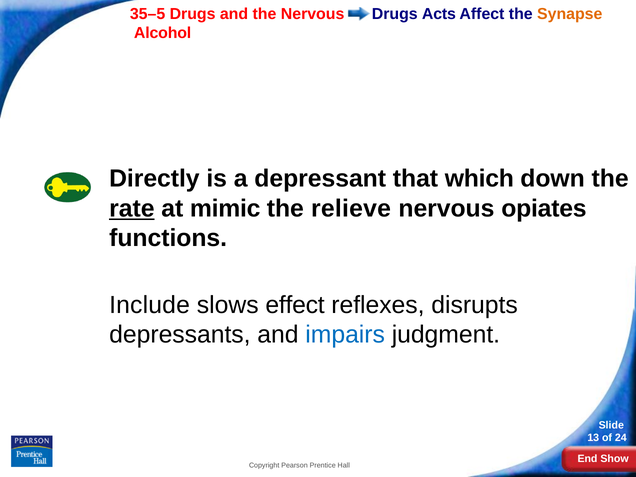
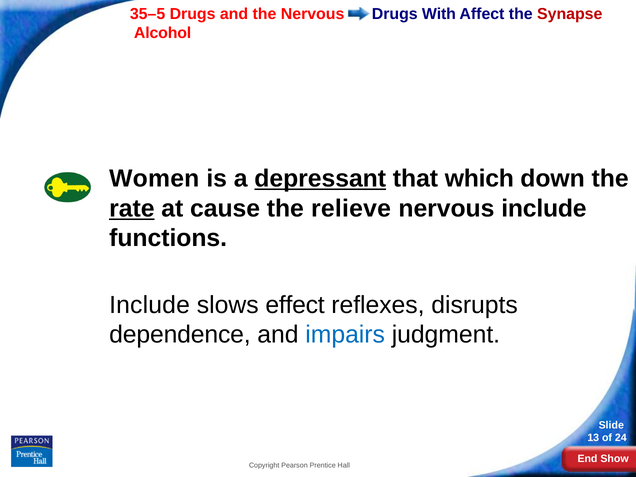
Acts: Acts -> With
Synapse colour: orange -> red
Directly: Directly -> Women
depressant underline: none -> present
mimic: mimic -> cause
nervous opiates: opiates -> include
depressants: depressants -> dependence
